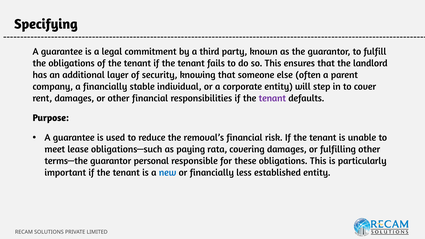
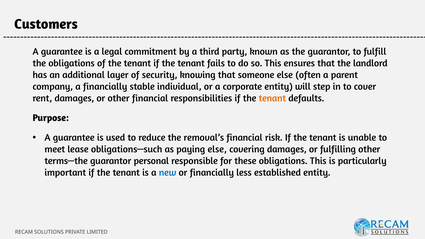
Specifying: Specifying -> Customers
tenant at (272, 98) colour: purple -> orange
paying rata: rata -> else
